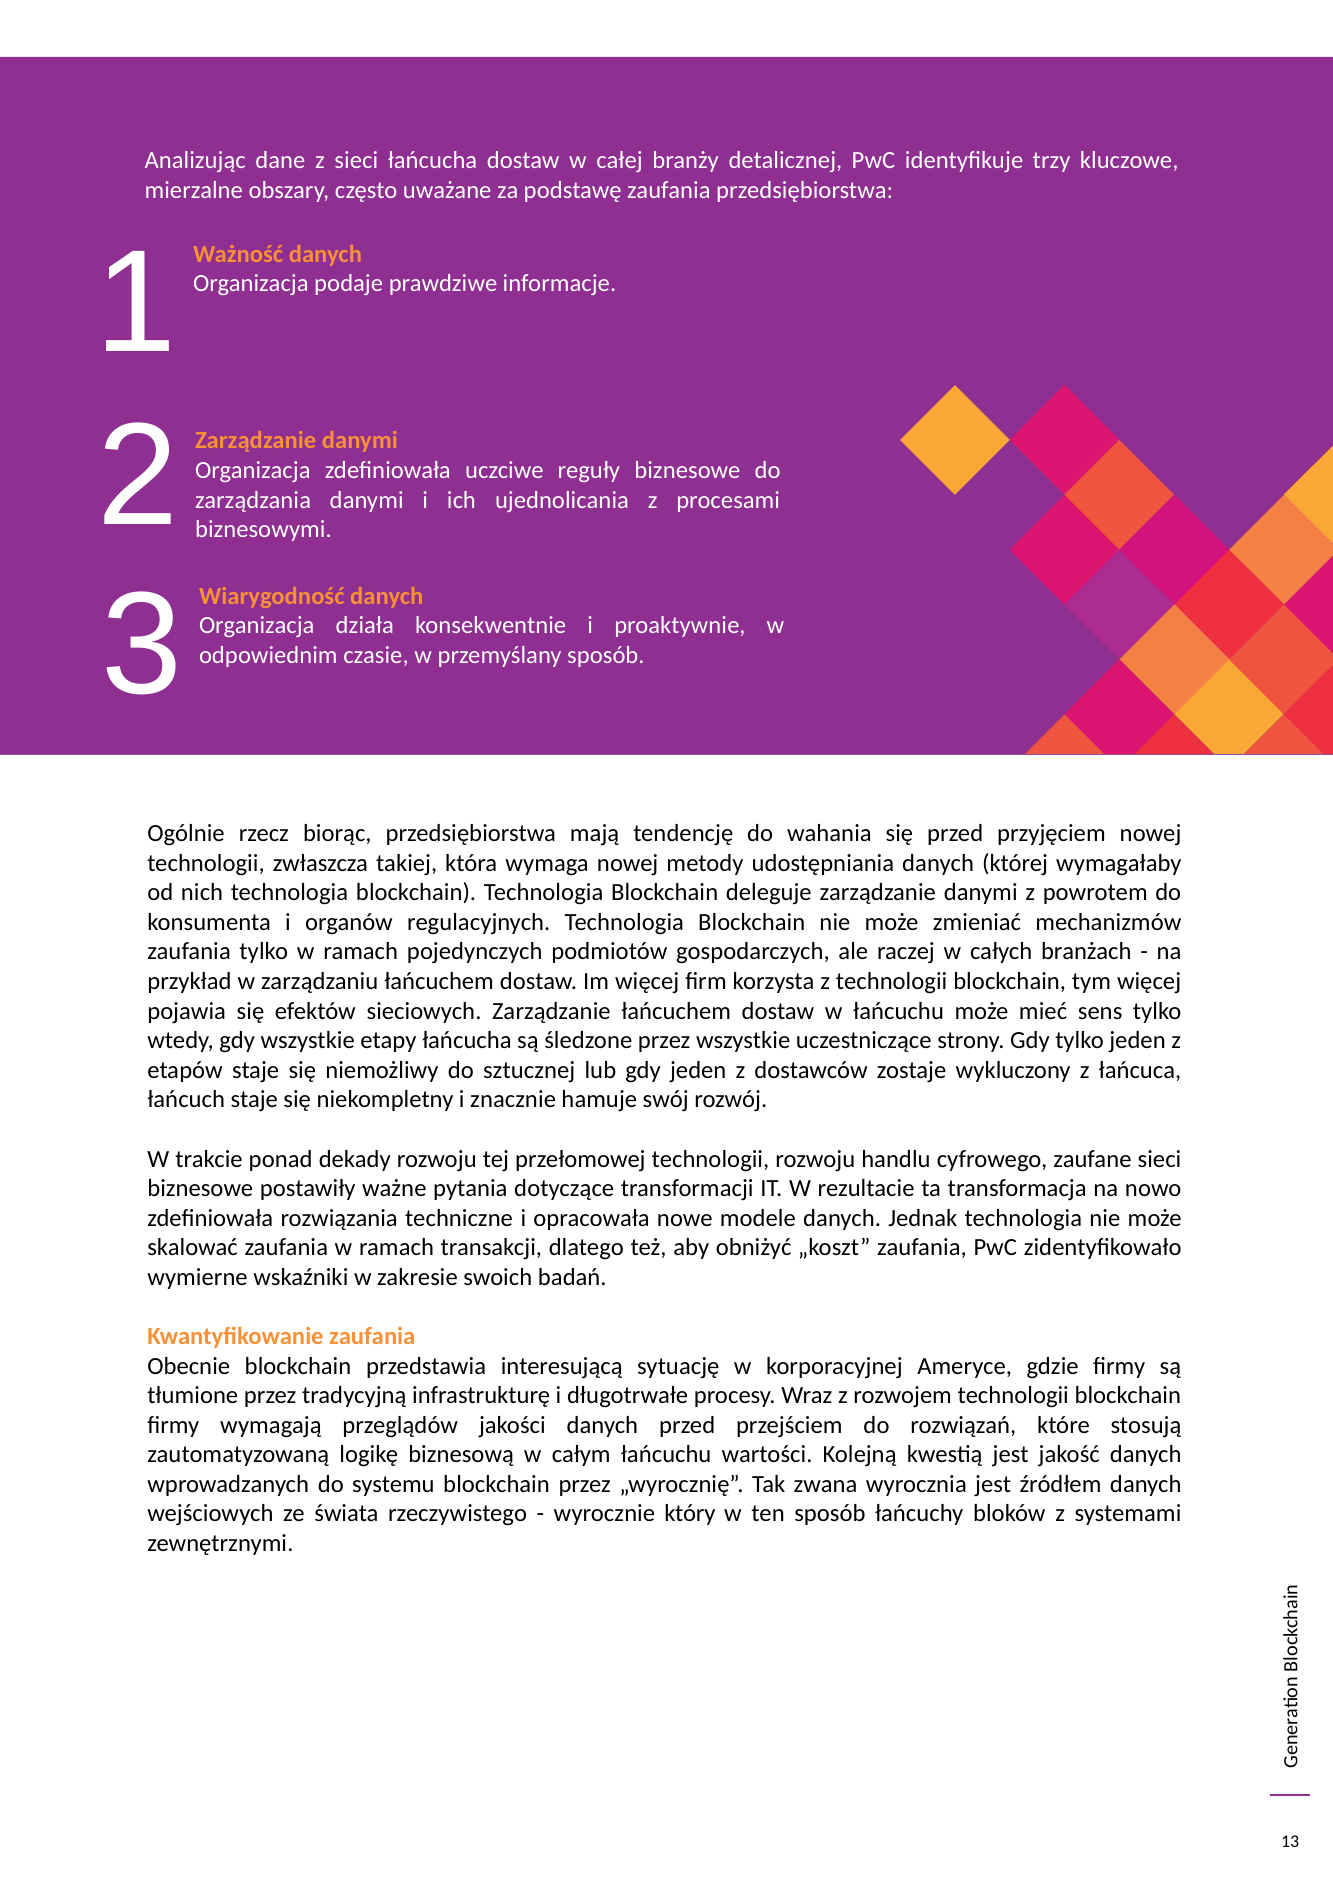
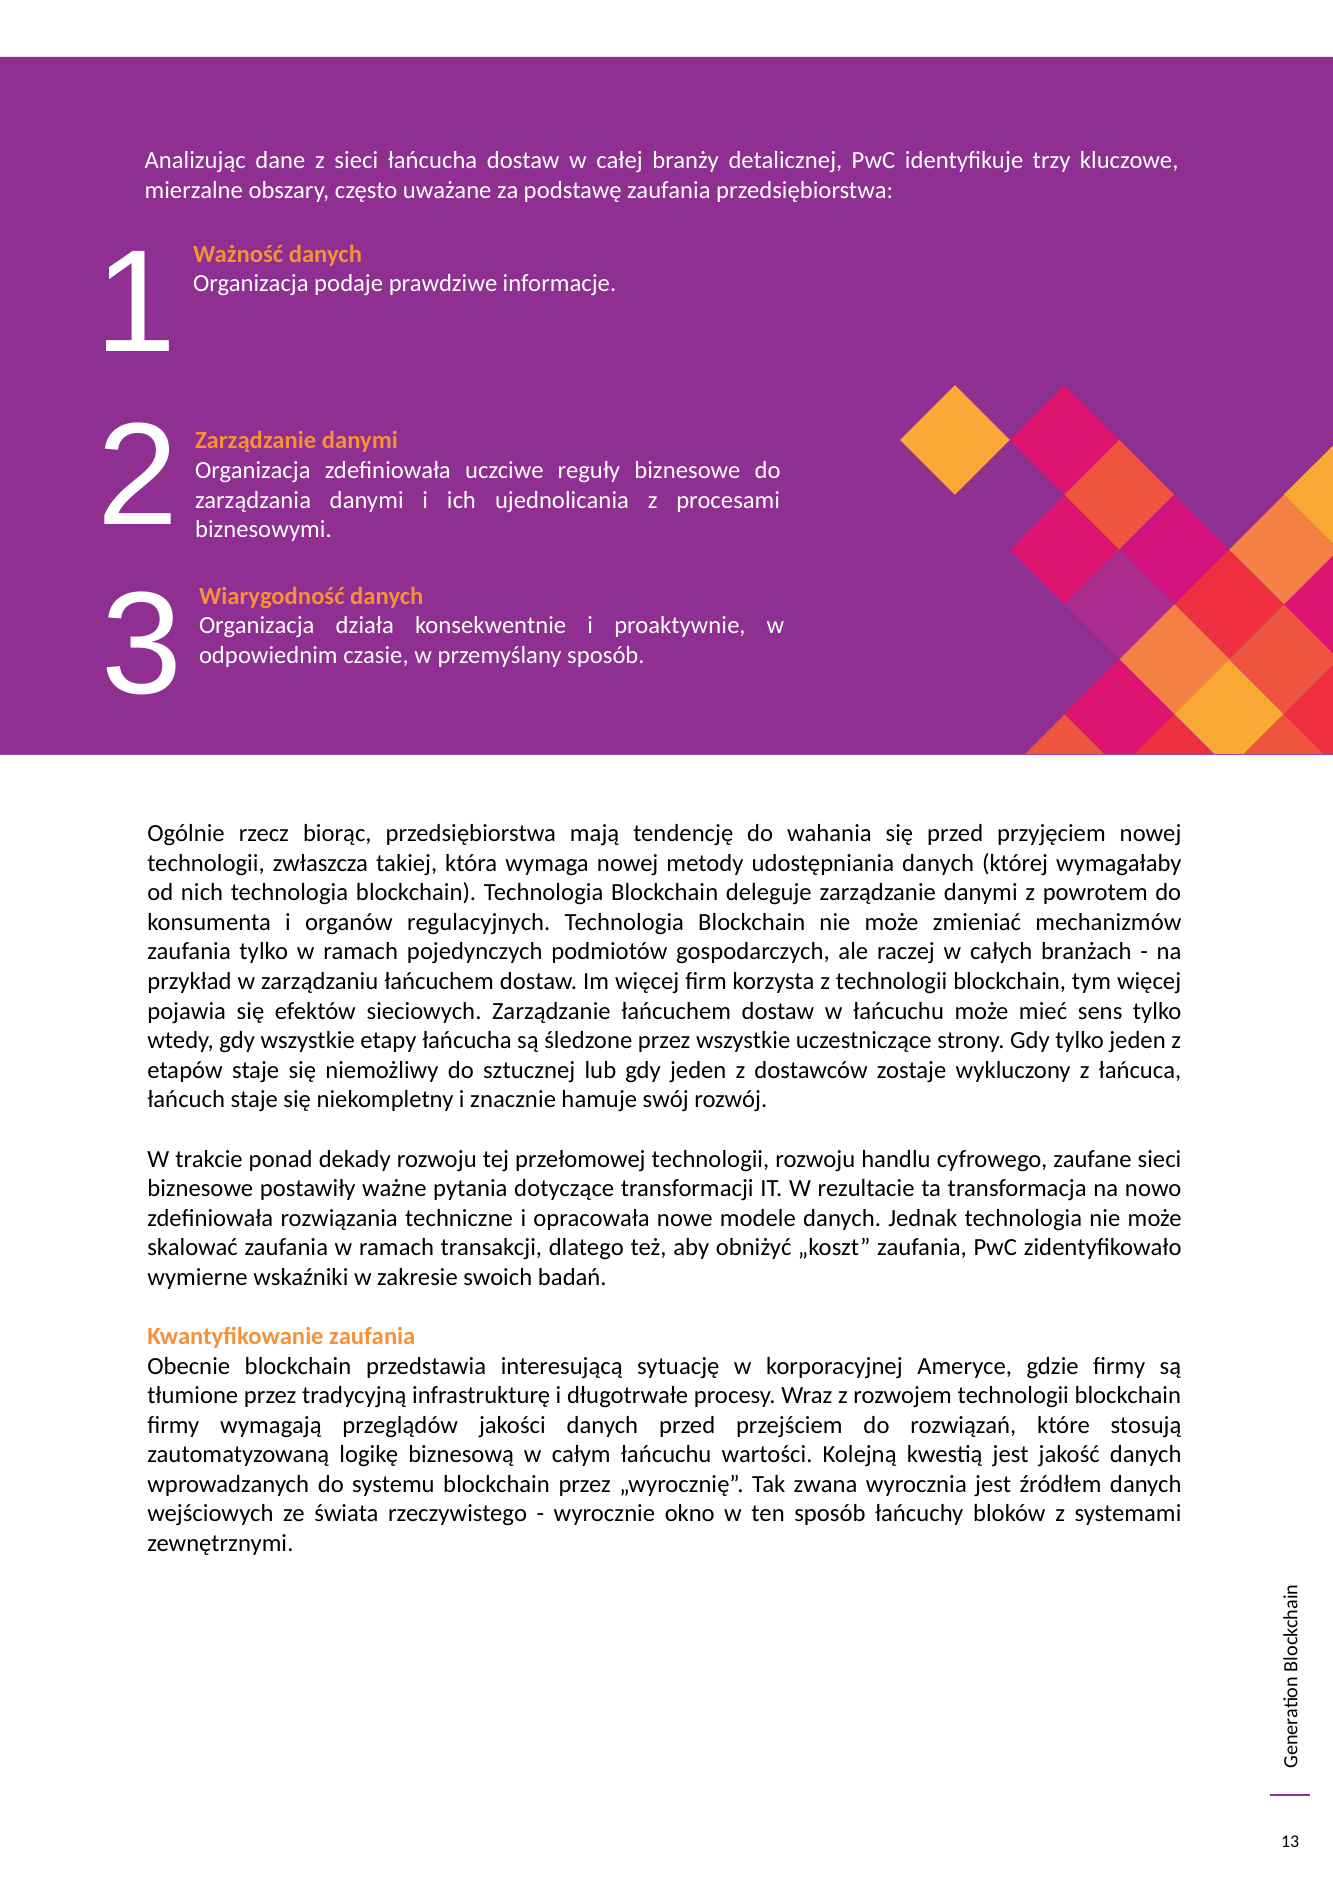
który: który -> okno
